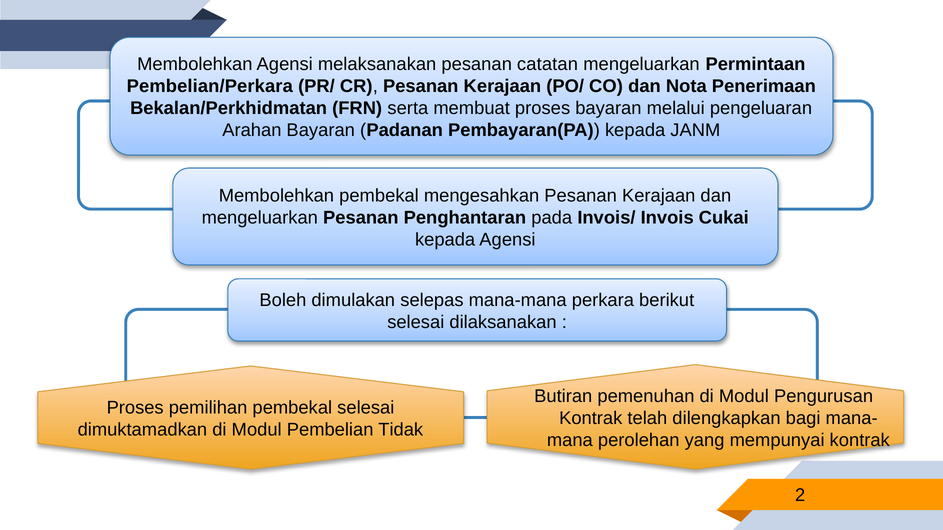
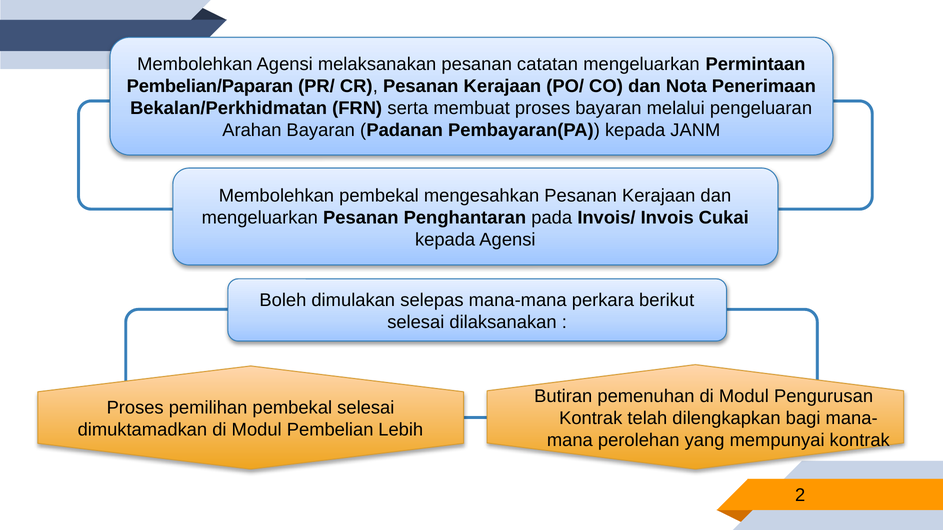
Pembelian/Perkara: Pembelian/Perkara -> Pembelian/Paparan
Tidak: Tidak -> Lebih
